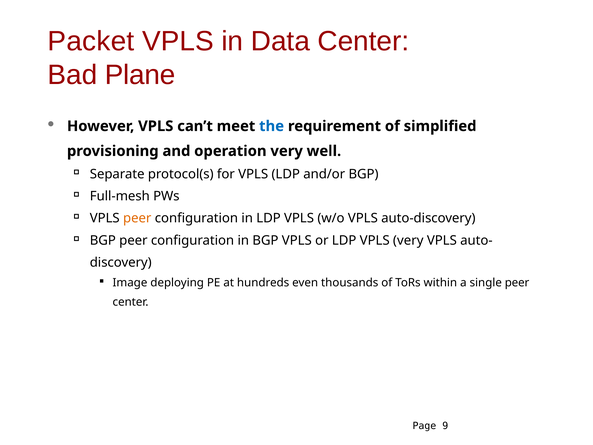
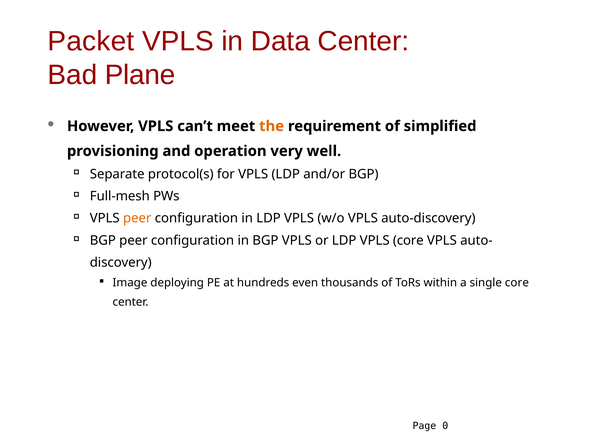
the colour: blue -> orange
VPLS very: very -> core
single peer: peer -> core
9: 9 -> 0
